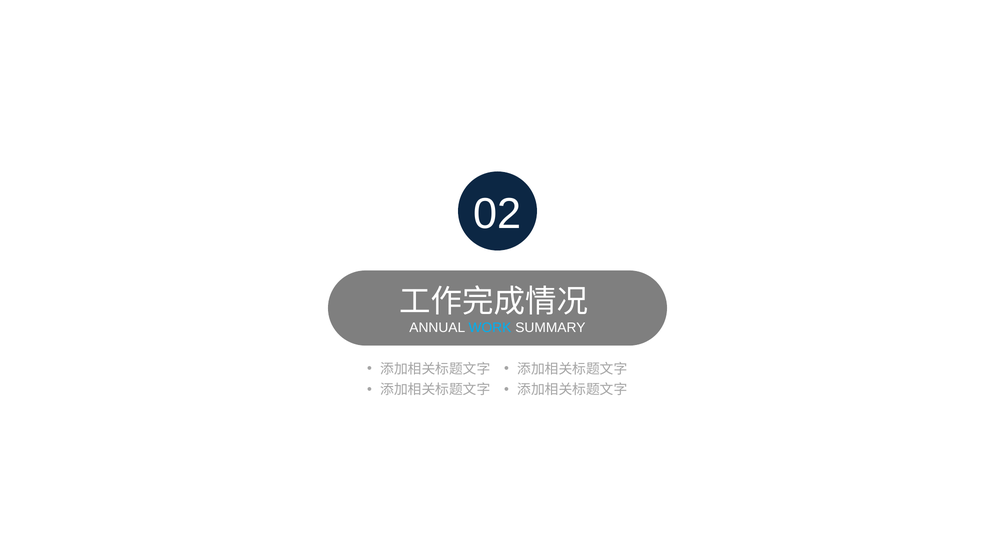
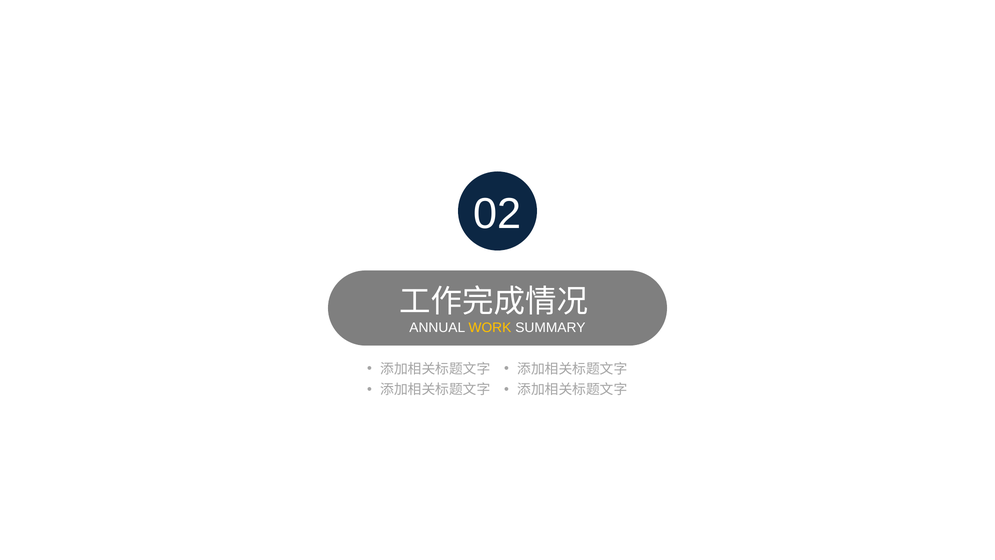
WORK colour: light blue -> yellow
